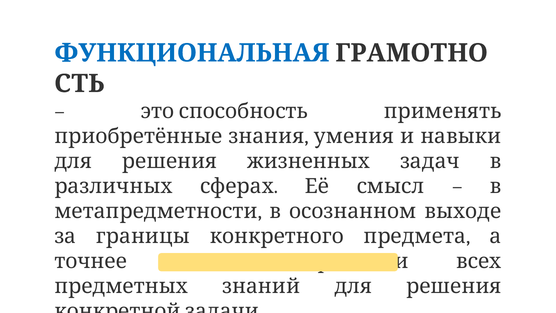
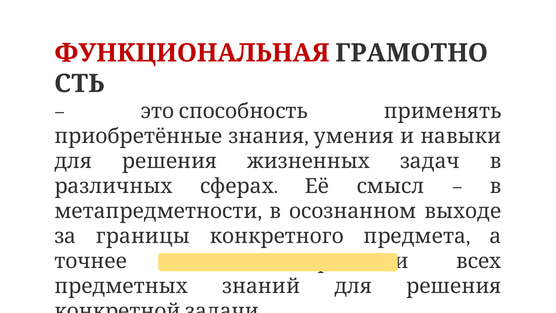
ФУНКЦИОНАЛЬНАЯ colour: blue -> red
